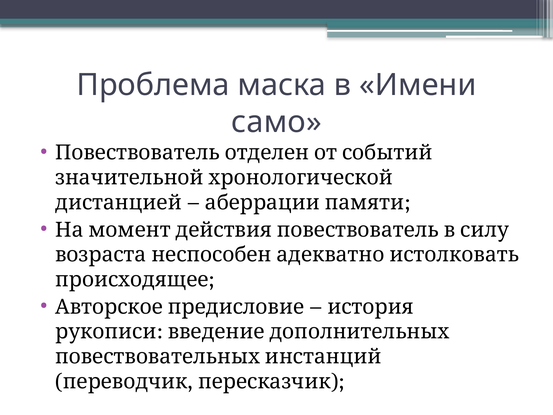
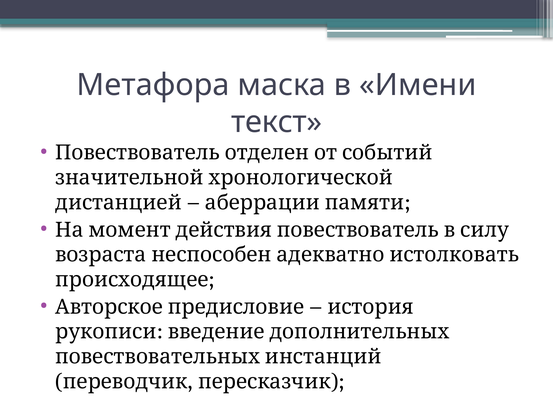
Проблема: Проблема -> Метафора
само: само -> текст
